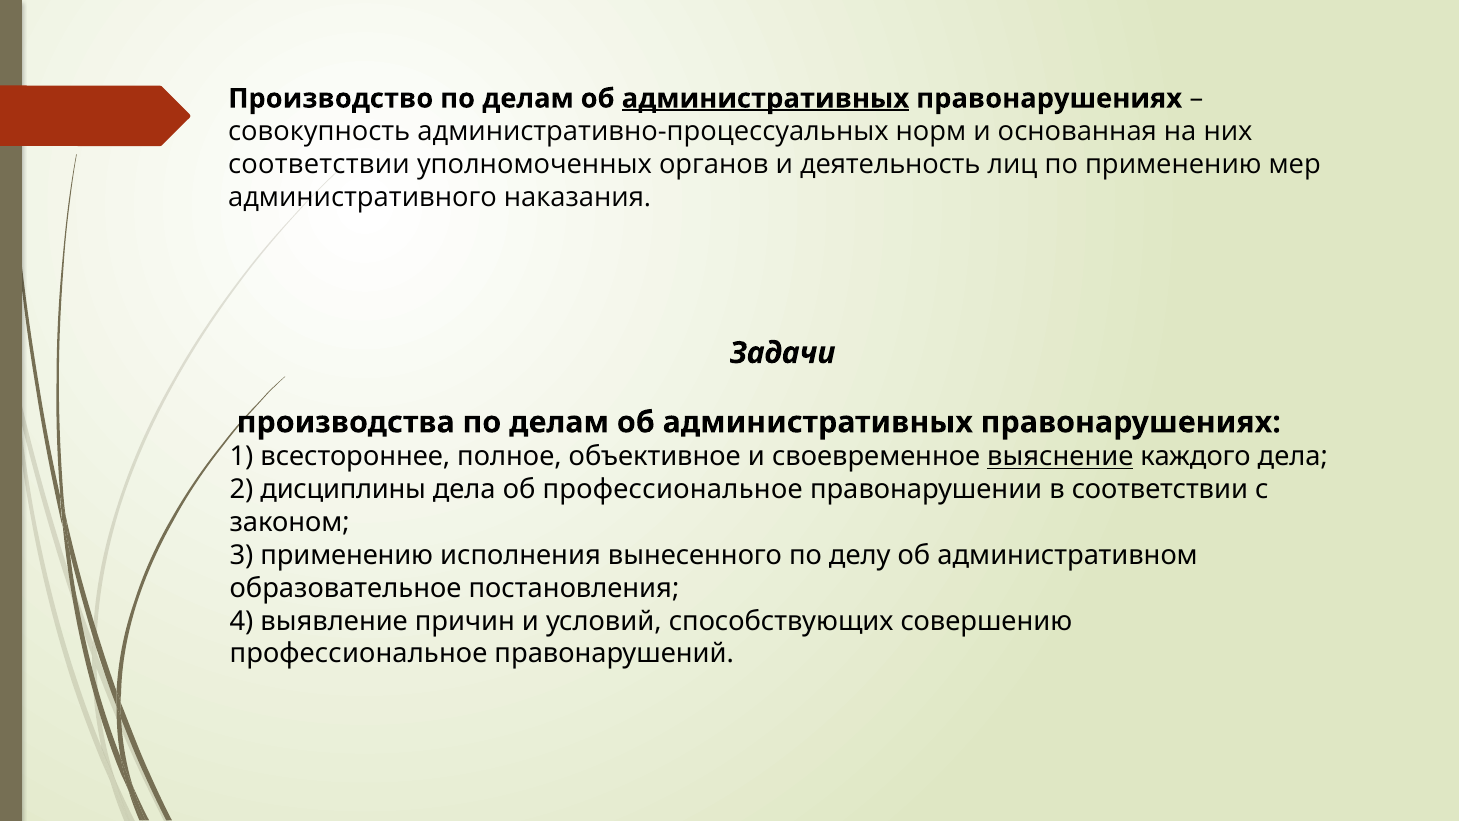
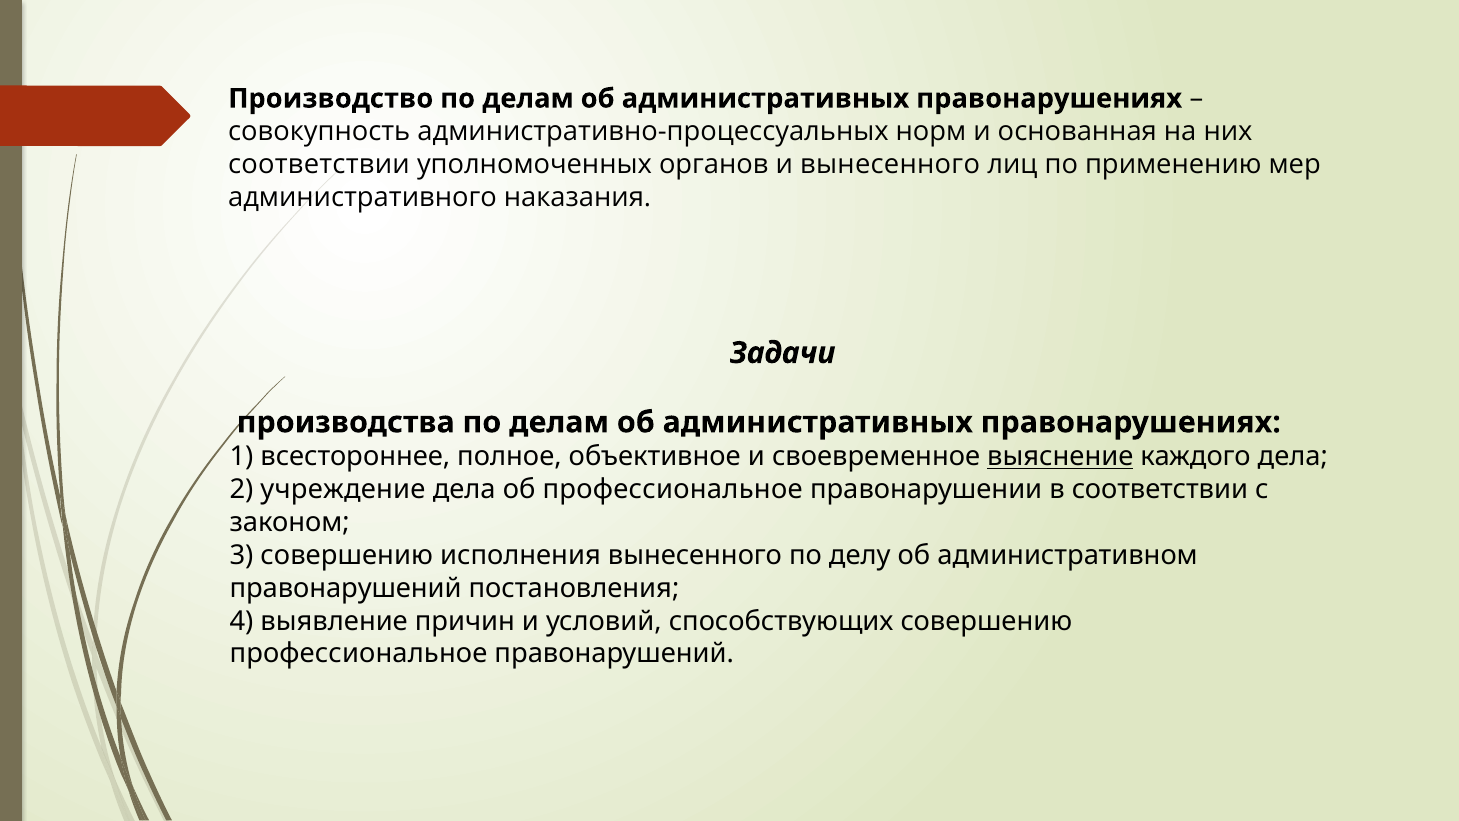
административных at (765, 99) underline: present -> none
и деятельность: деятельность -> вынесенного
дисциплины: дисциплины -> учреждение
3 применению: применению -> совершению
образовательное at (346, 588): образовательное -> правонарушений
